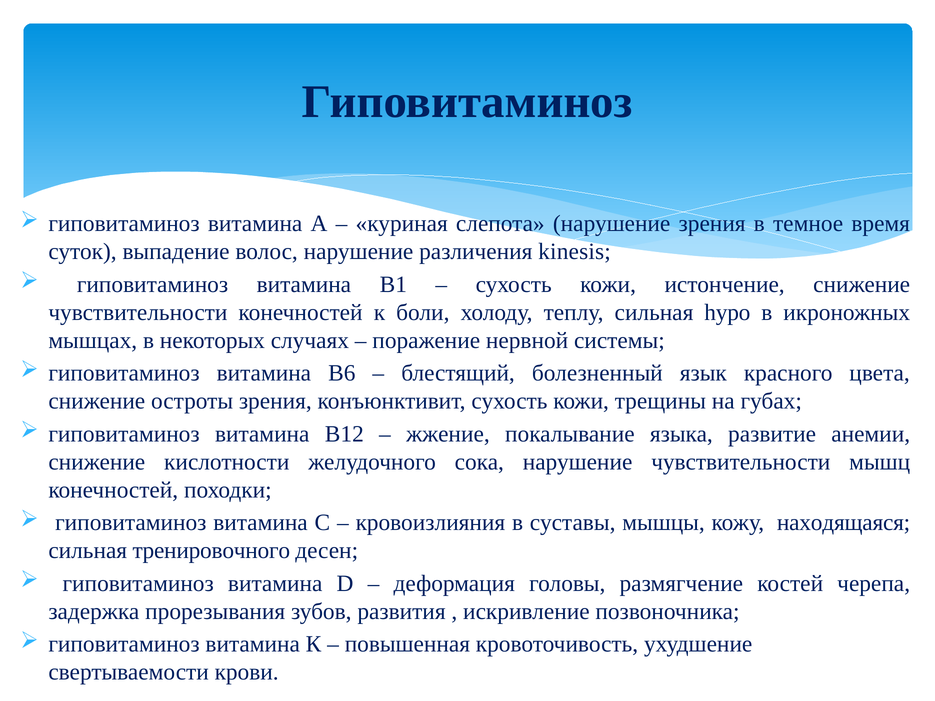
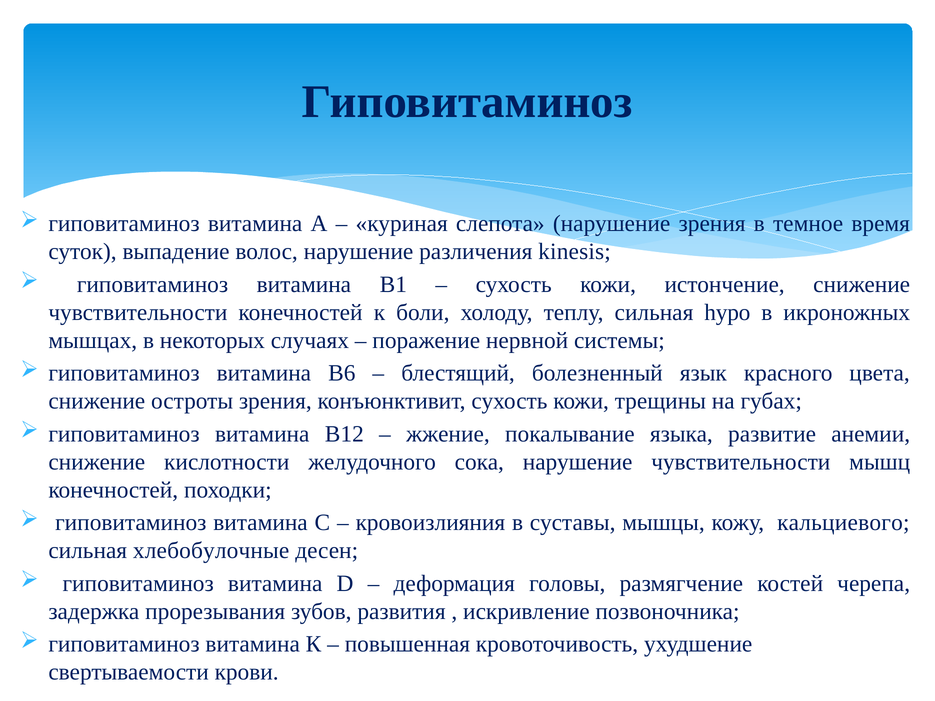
находящаяся: находящаяся -> кальциевого
тренировочного: тренировочного -> хлебобулочные
